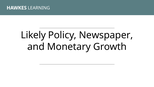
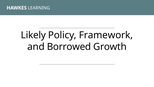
Newspaper: Newspaper -> Framework
Monetary: Monetary -> Borrowed
